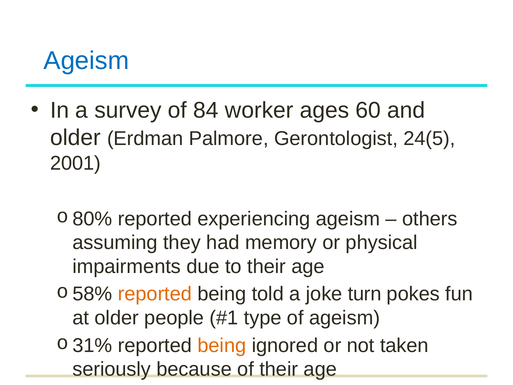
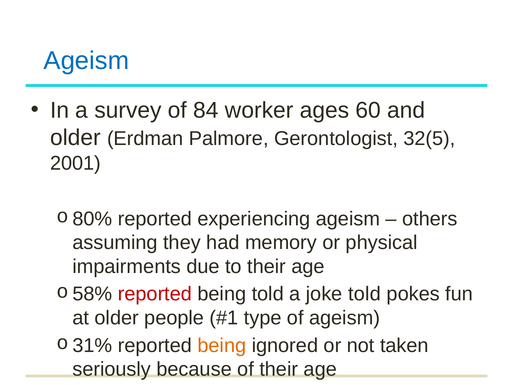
24(5: 24(5 -> 32(5
reported at (155, 294) colour: orange -> red
joke turn: turn -> told
